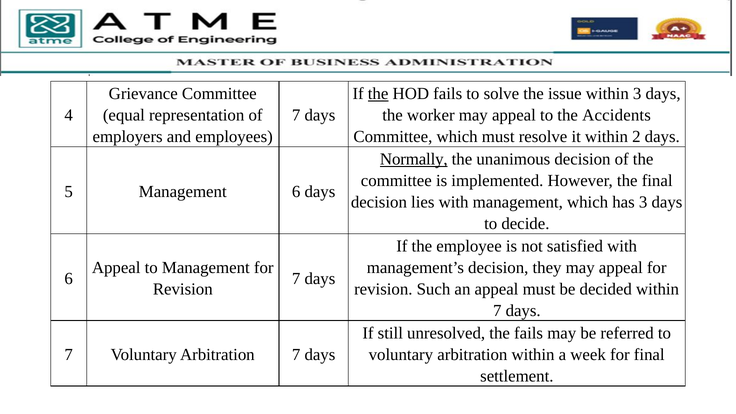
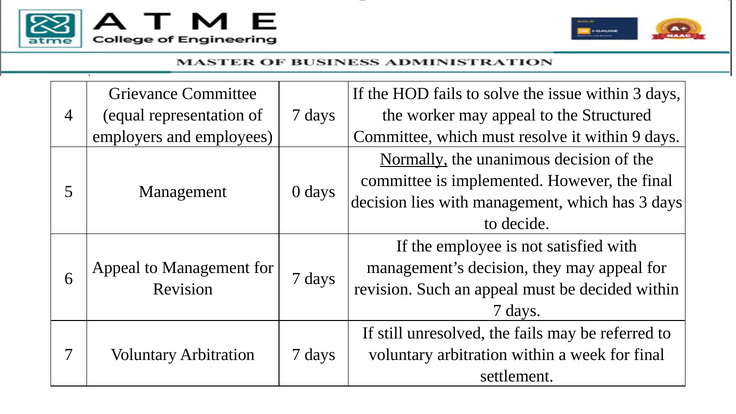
the at (378, 94) underline: present -> none
Accidents: Accidents -> Structured
2: 2 -> 9
Management 6: 6 -> 0
